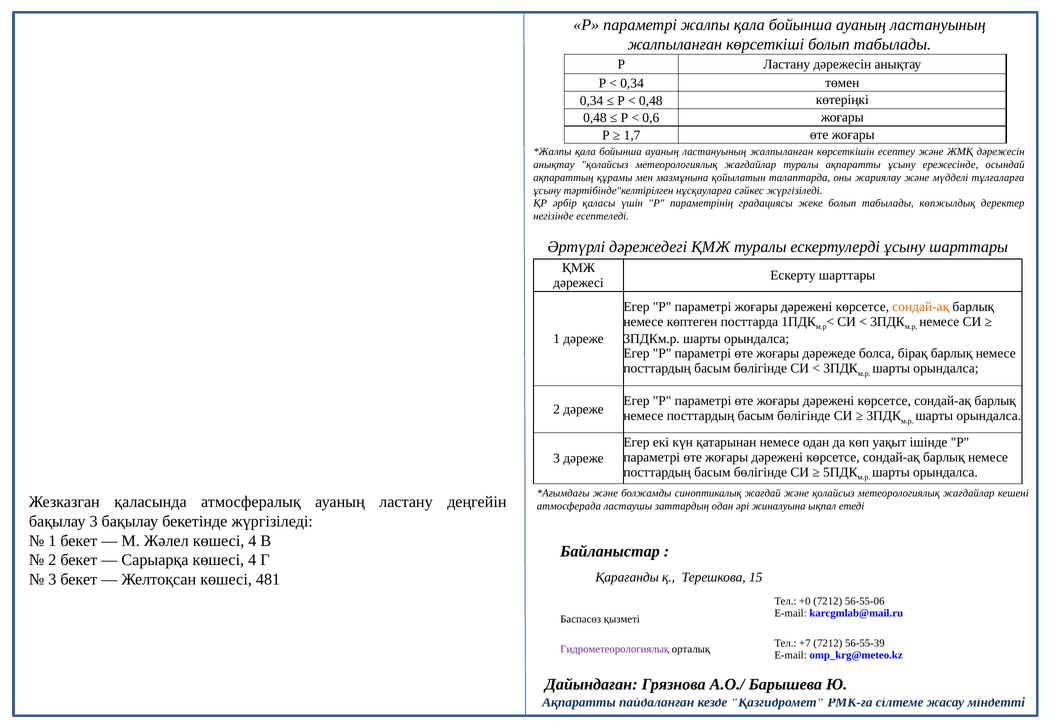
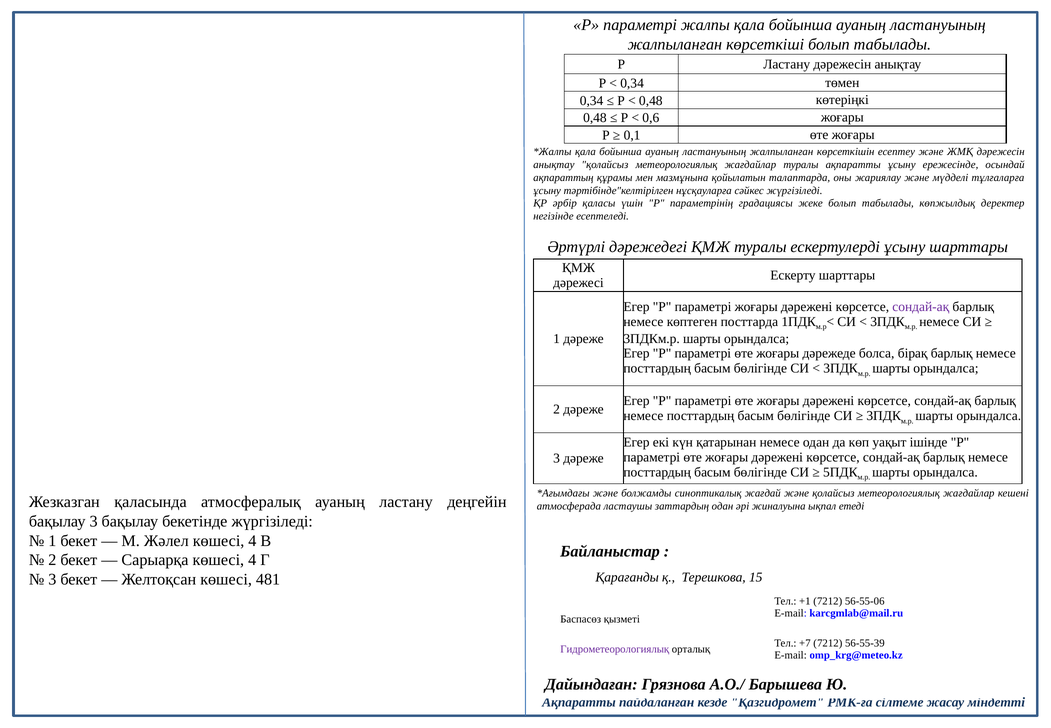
1,7: 1,7 -> 0,1
сондай-ақ at (921, 307) colour: orange -> purple
+0: +0 -> +1
